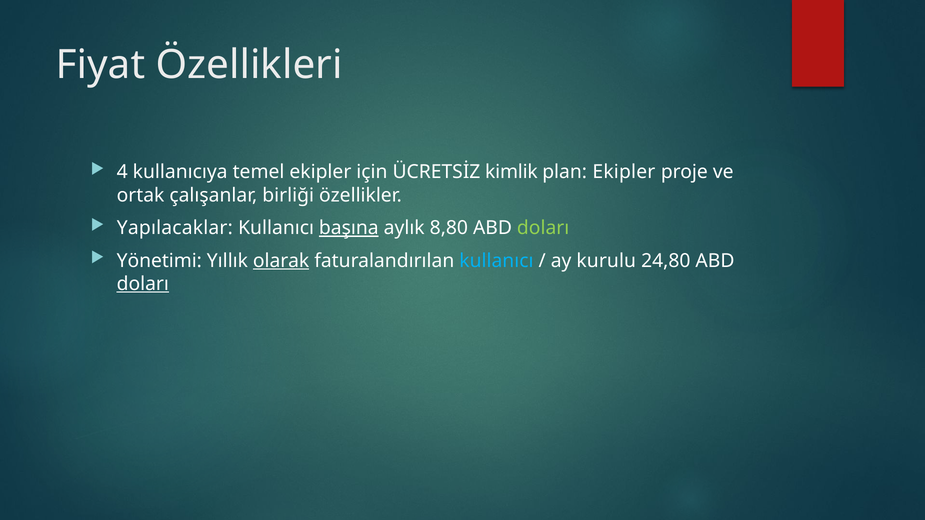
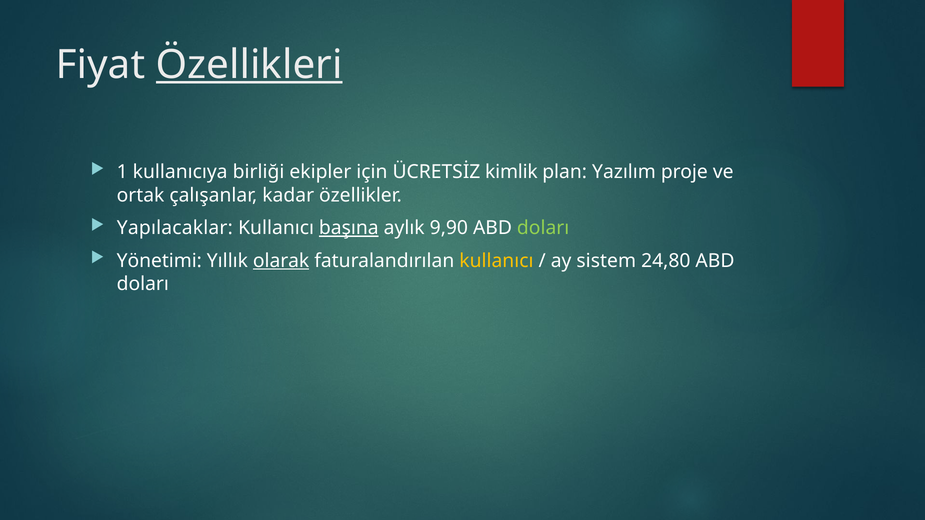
Özellikleri underline: none -> present
4: 4 -> 1
temel: temel -> birliği
plan Ekipler: Ekipler -> Yazılım
birliği: birliği -> kadar
8,80: 8,80 -> 9,90
kullanıcı at (496, 261) colour: light blue -> yellow
kurulu: kurulu -> sistem
doları at (143, 284) underline: present -> none
